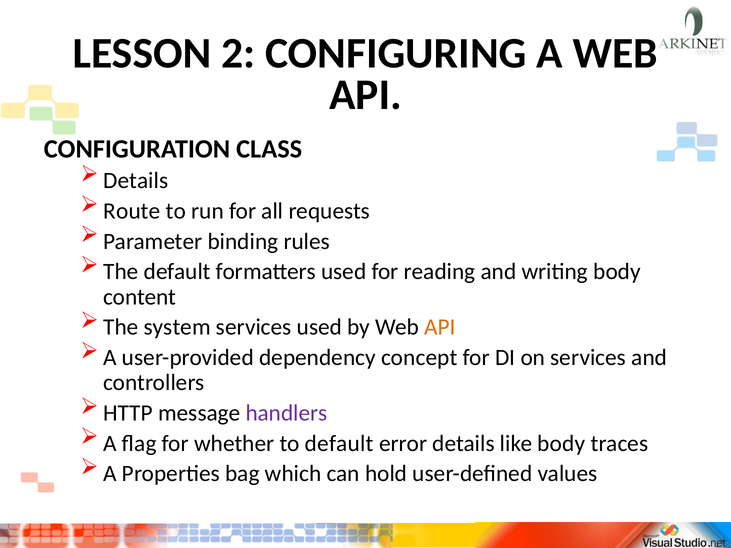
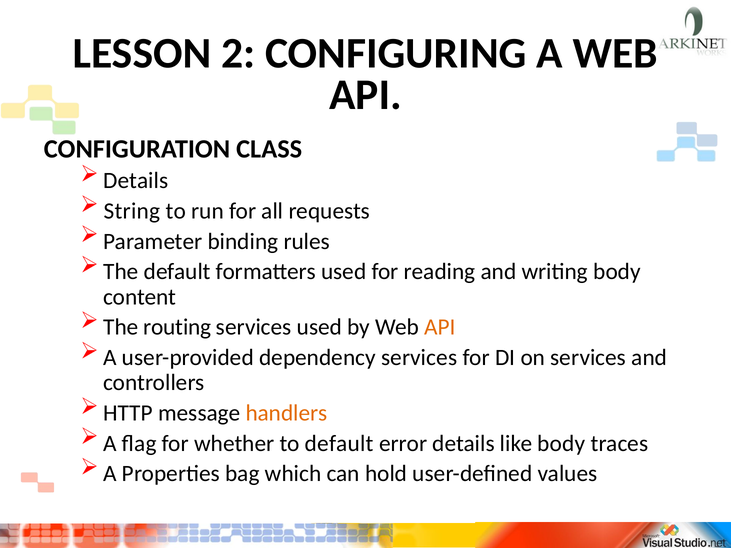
Route: Route -> String
system: system -> routing
dependency concept: concept -> services
handlers colour: purple -> orange
